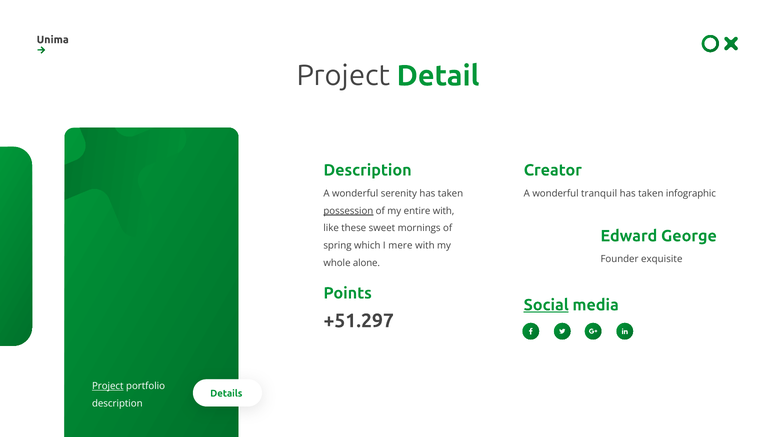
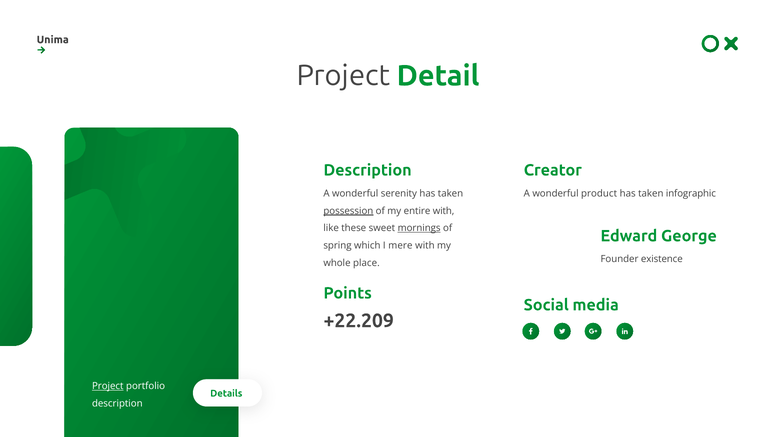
tranquil: tranquil -> product
mornings underline: none -> present
exquisite: exquisite -> existence
alone: alone -> place
Social underline: present -> none
+51.297: +51.297 -> +22.209
